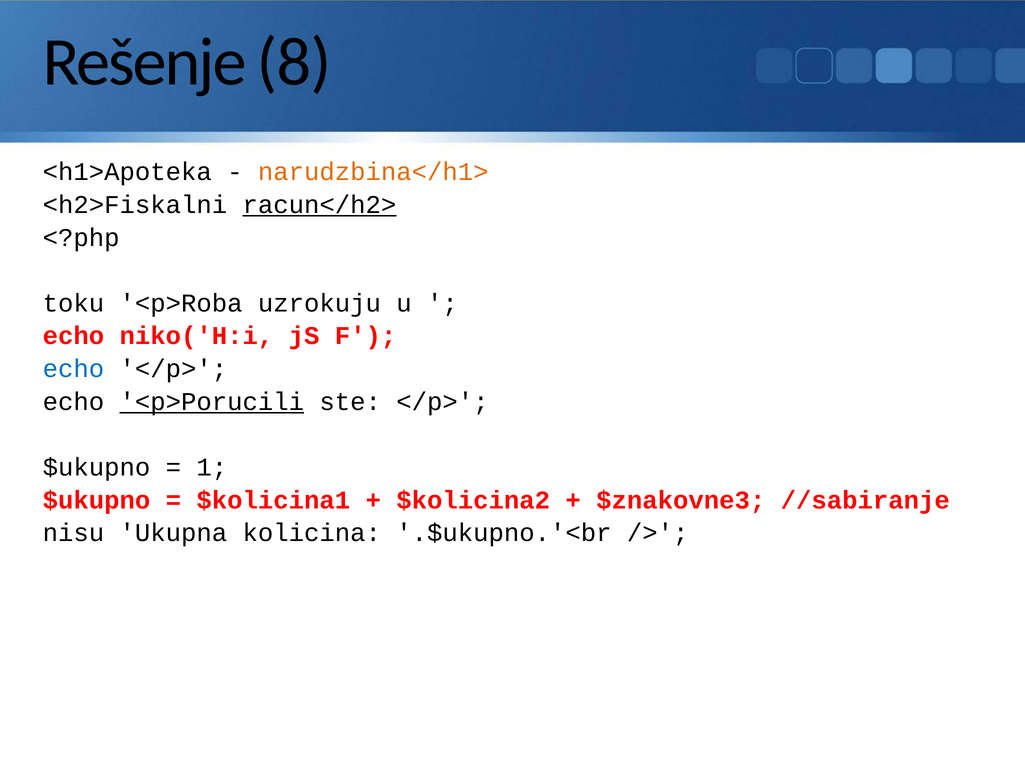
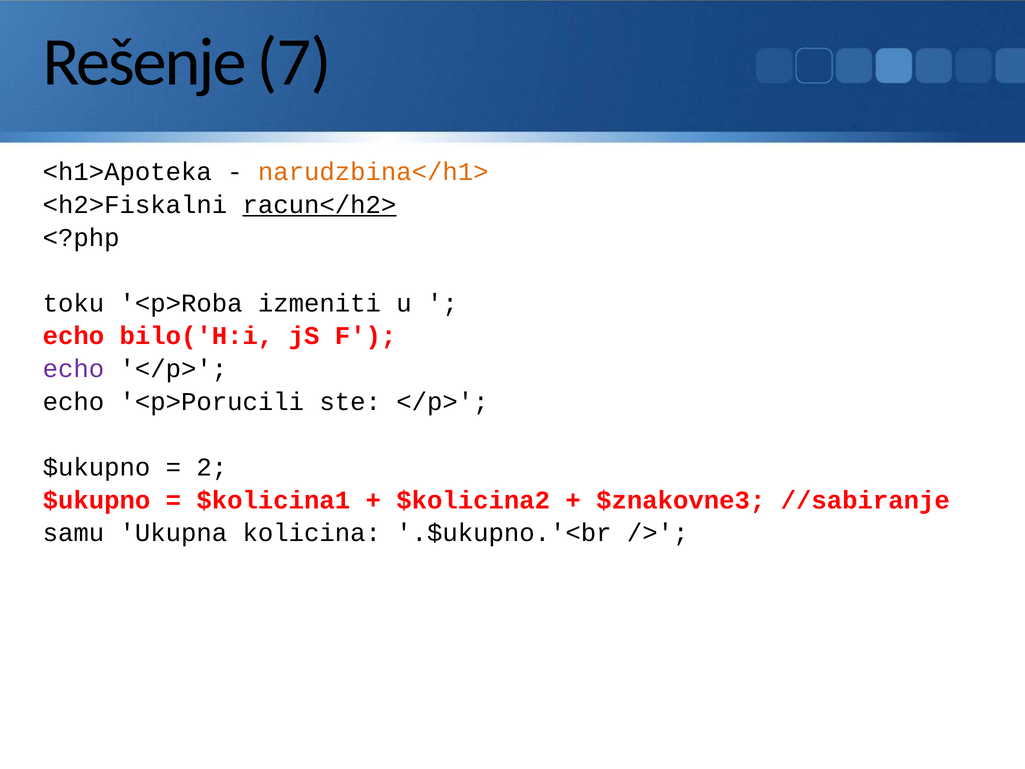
8: 8 -> 7
uzrokuju: uzrokuju -> izmeniti
niko('H:i: niko('H:i -> bilo('H:i
echo at (73, 369) colour: blue -> purple
<p>Porucili underline: present -> none
1: 1 -> 2
nisu: nisu -> samu
